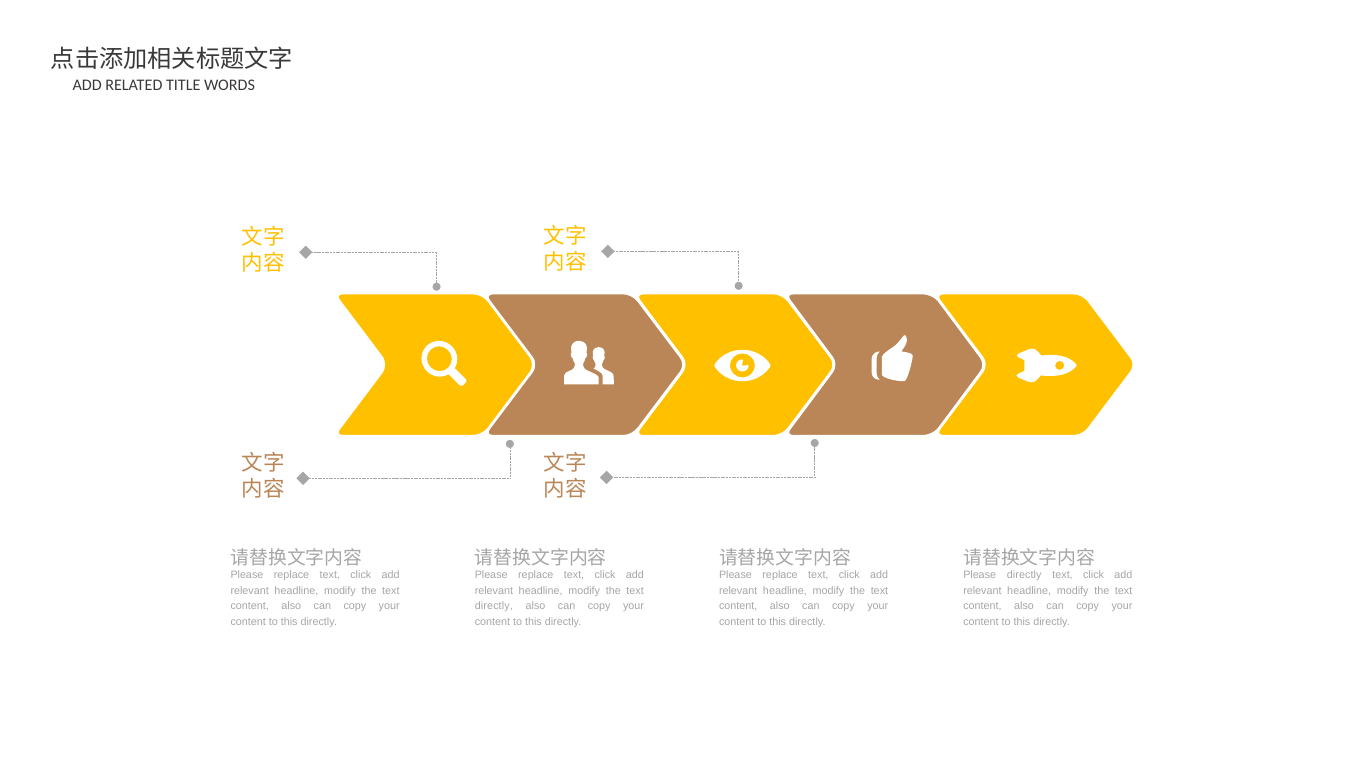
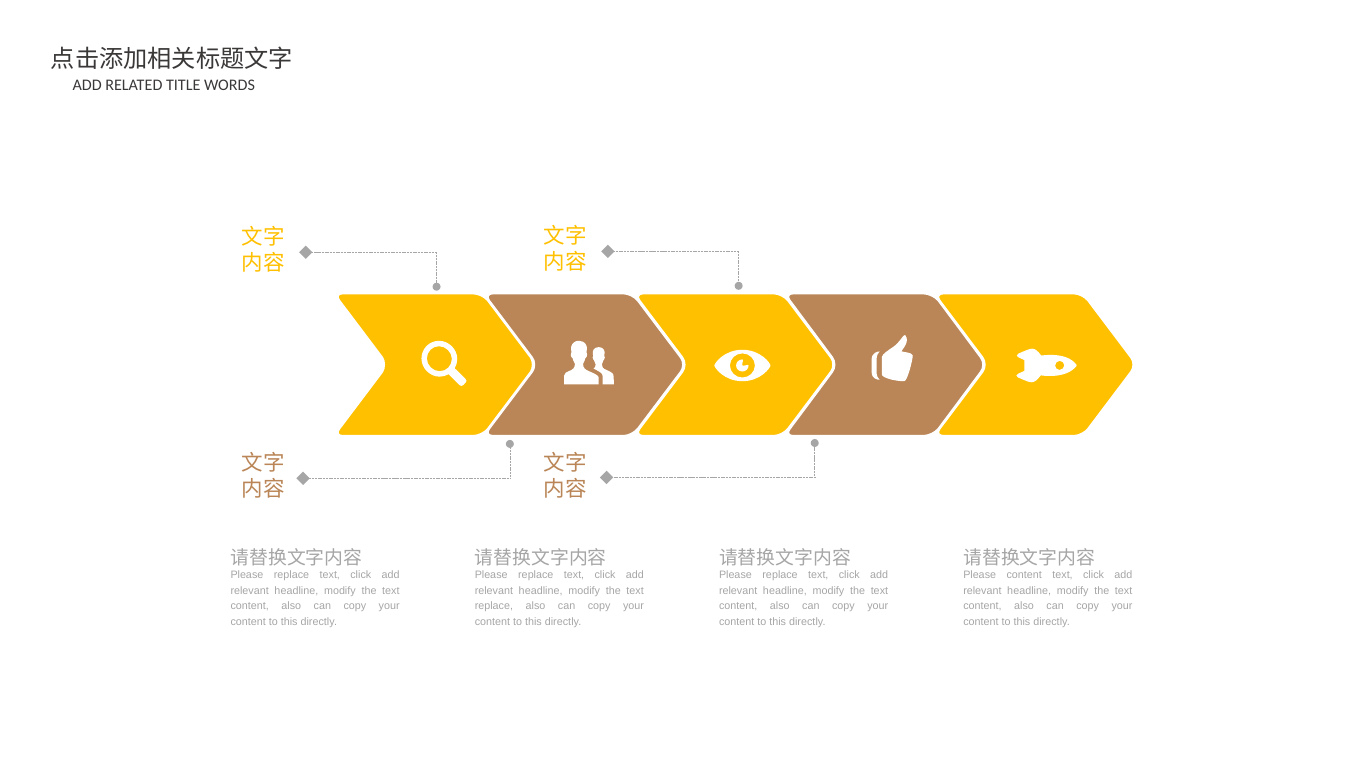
Please directly: directly -> content
directly at (494, 606): directly -> replace
